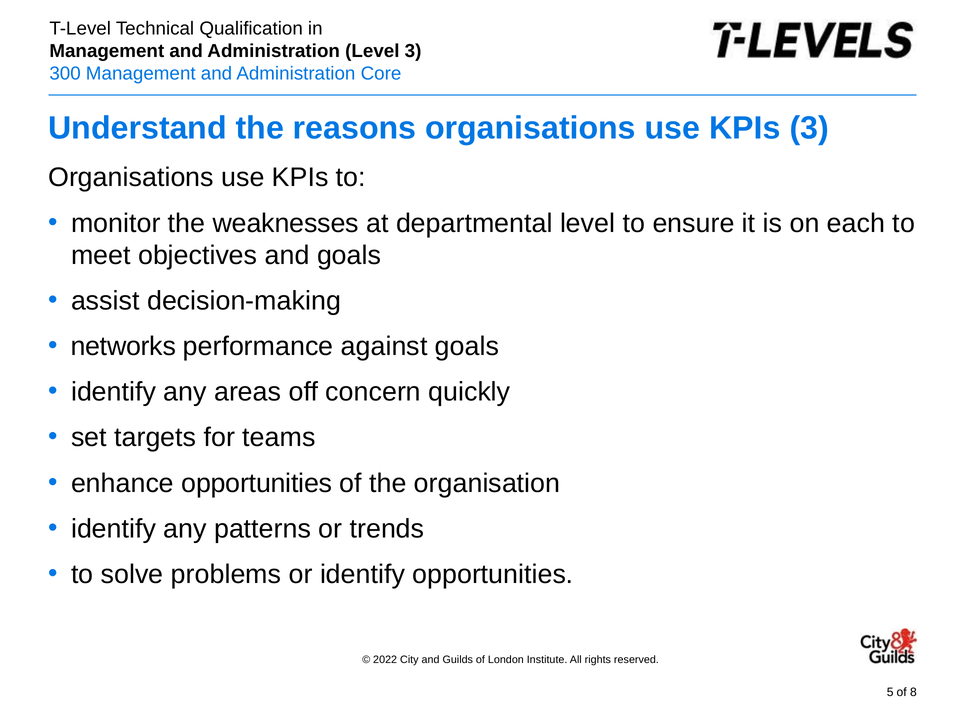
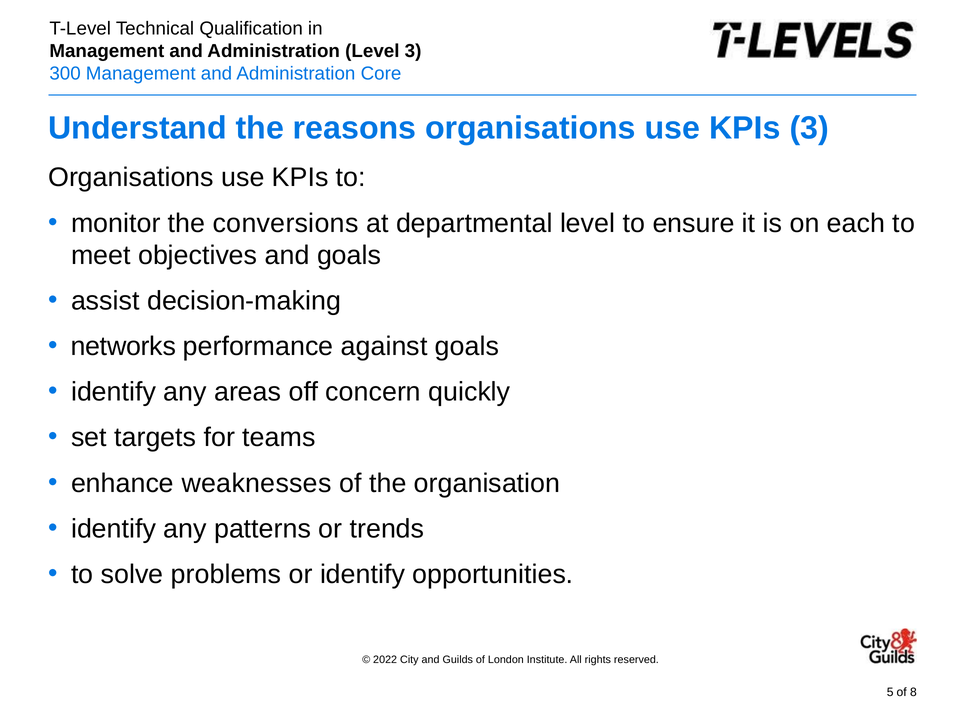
weaknesses: weaknesses -> conversions
enhance opportunities: opportunities -> weaknesses
